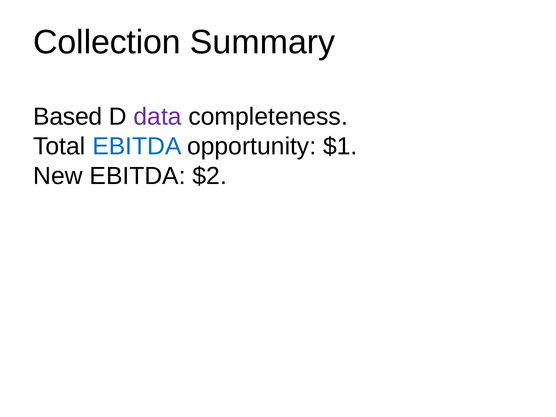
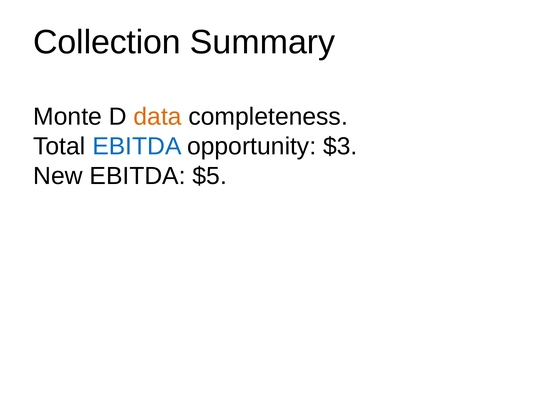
Based: Based -> Monte
data colour: purple -> orange
$1: $1 -> $3
$2: $2 -> $5
